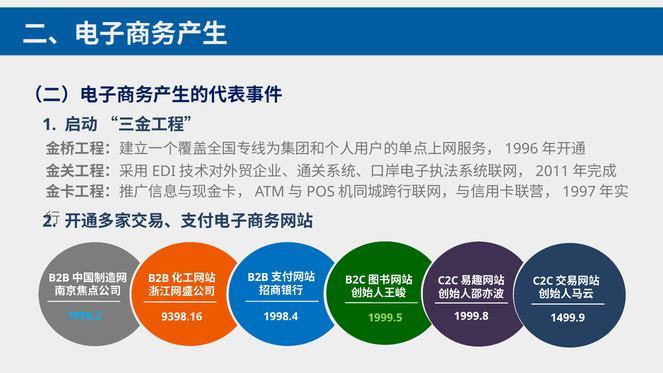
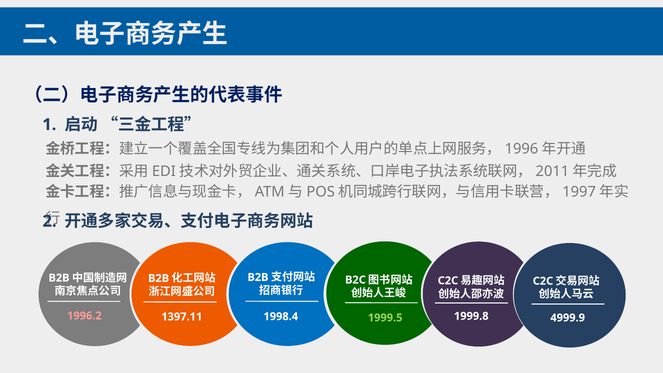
1996.2 colour: light blue -> pink
9398.16: 9398.16 -> 1397.11
1499.9: 1499.9 -> 4999.9
